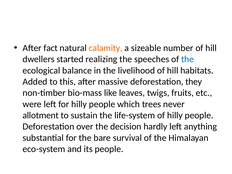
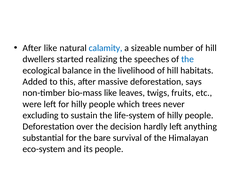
After fact: fact -> like
calamity colour: orange -> blue
they: they -> says
allotment: allotment -> excluding
